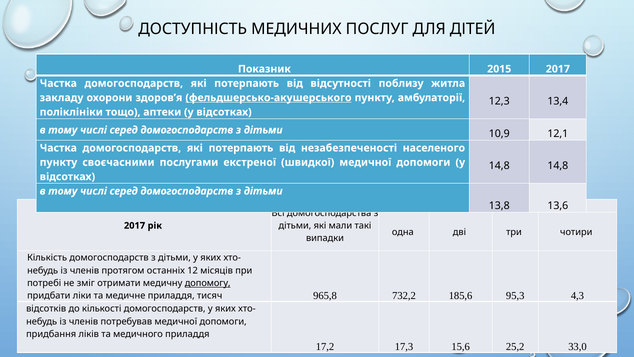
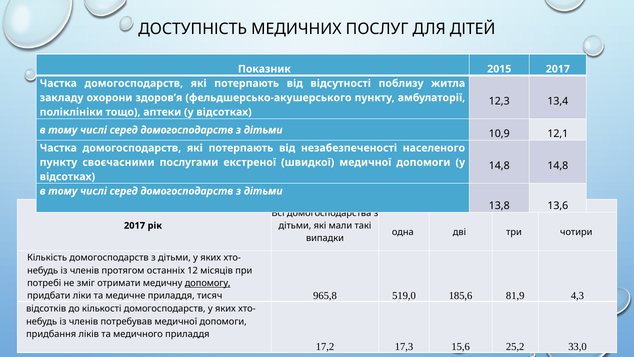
фельдшерсько-акушерського underline: present -> none
732,2: 732,2 -> 519,0
95,3: 95,3 -> 81,9
